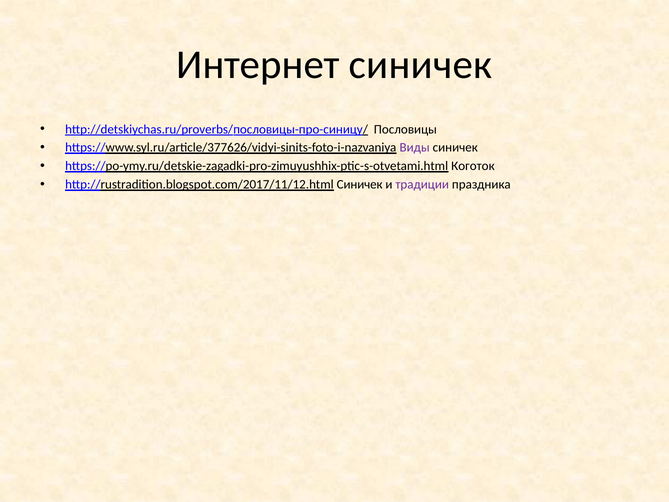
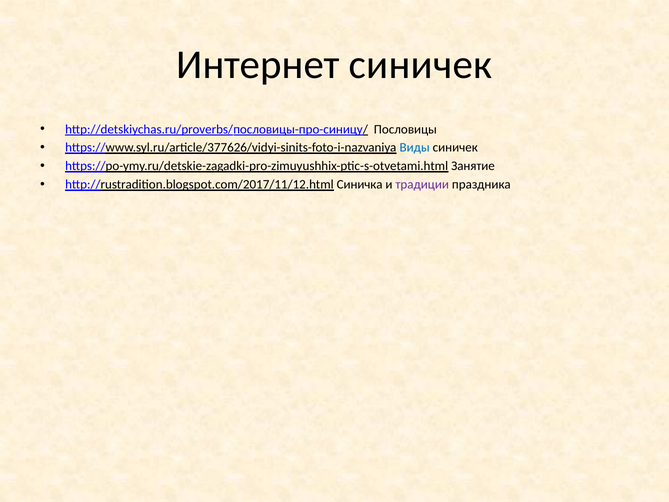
Виды colour: purple -> blue
Коготок: Коготок -> Занятие
http://rustradition.blogspot.com/2017/11/12.html Синичек: Синичек -> Синичка
